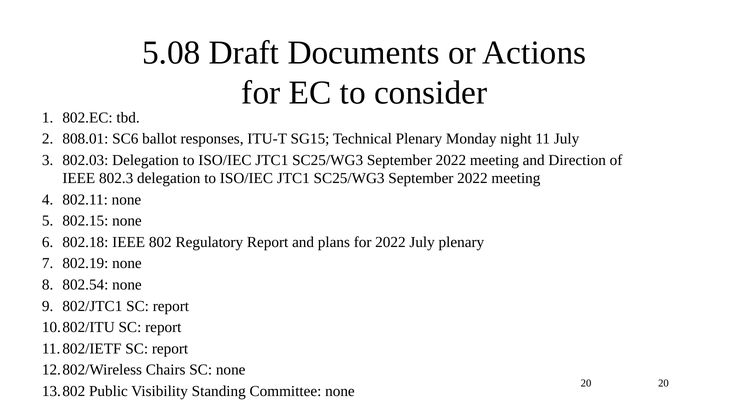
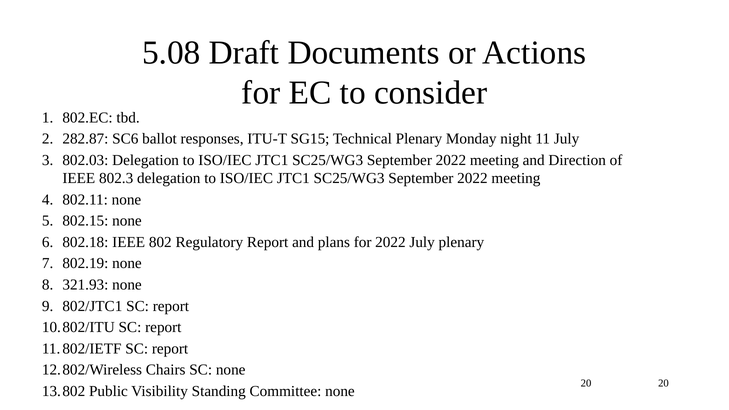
808.01: 808.01 -> 282.87
802.54: 802.54 -> 321.93
